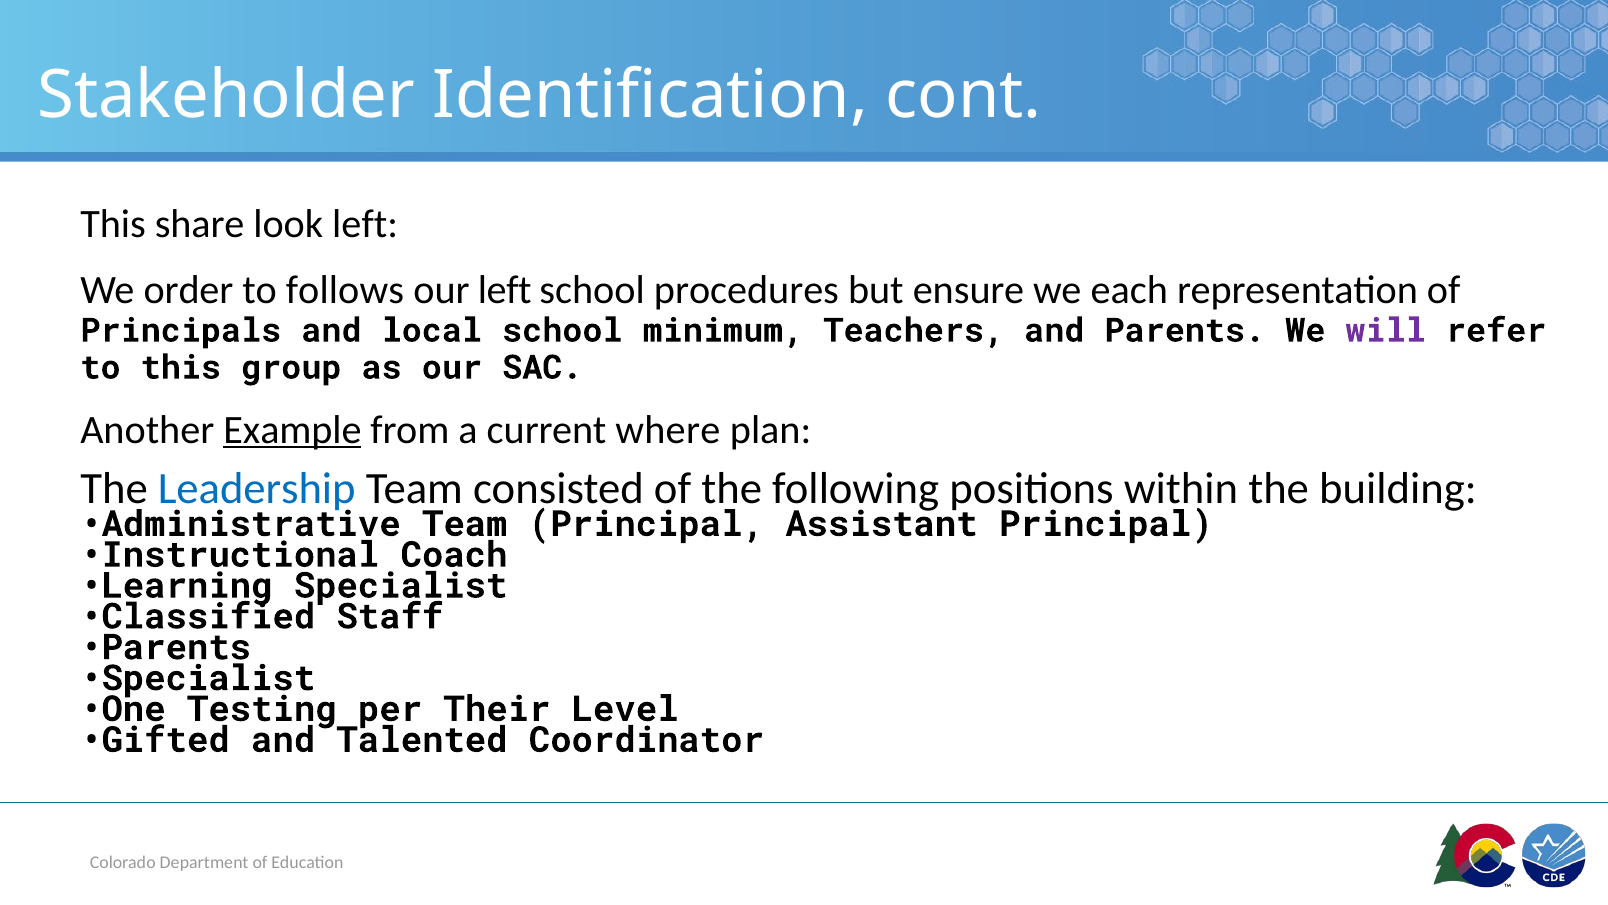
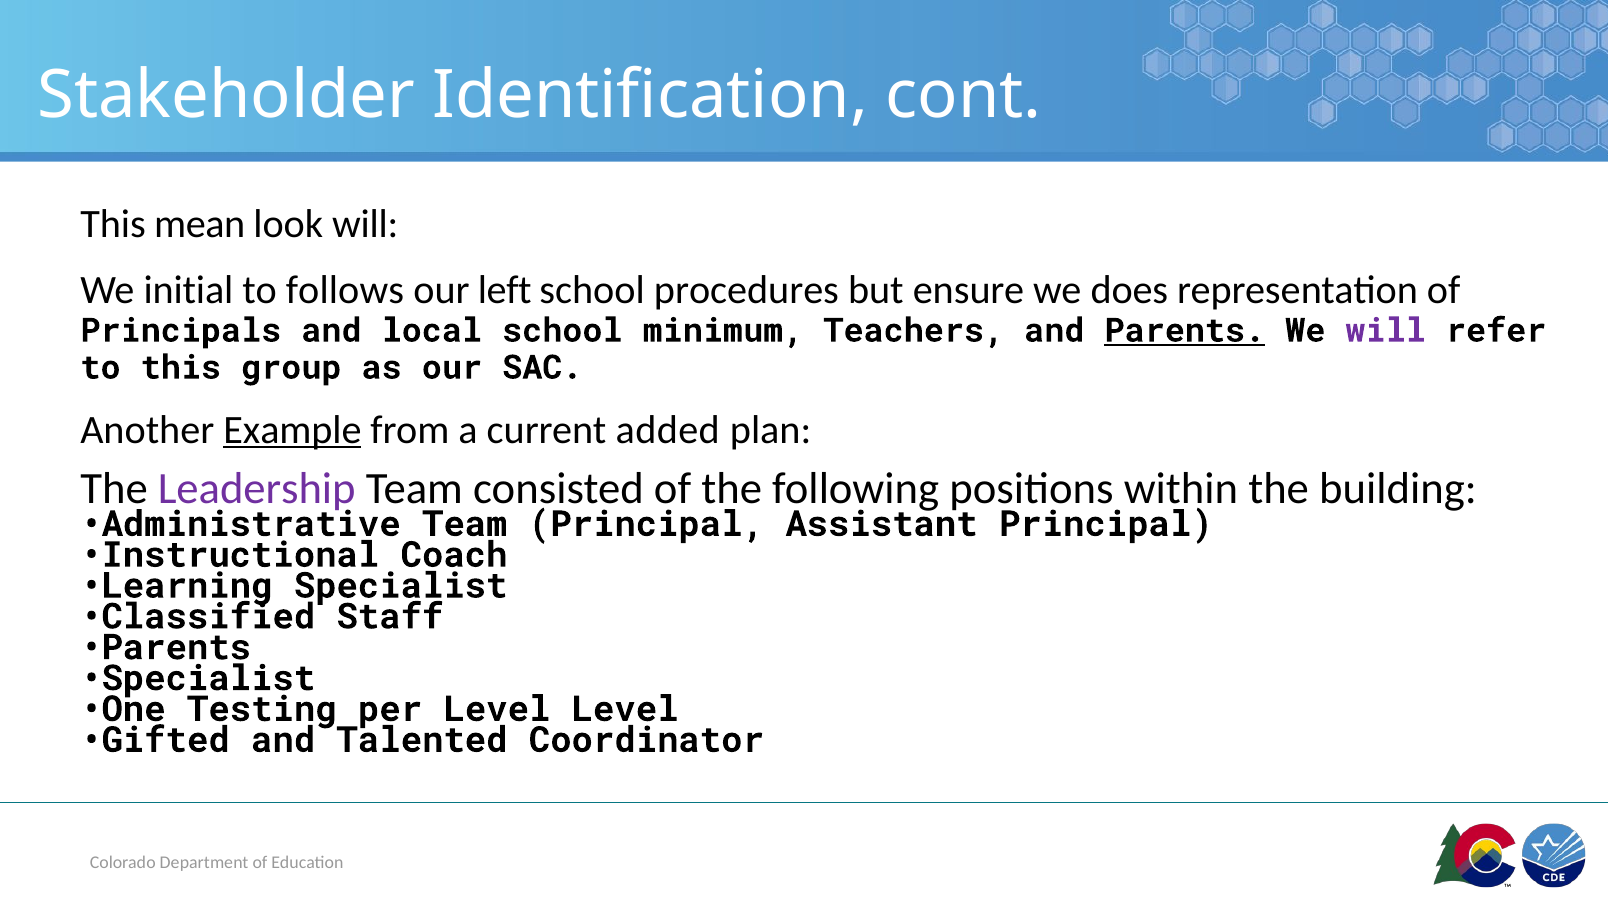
share: share -> mean
look left: left -> will
order: order -> initial
each: each -> does
Parents at (1185, 330) underline: none -> present
where: where -> added
Leadership colour: blue -> purple
per Their: Their -> Level
